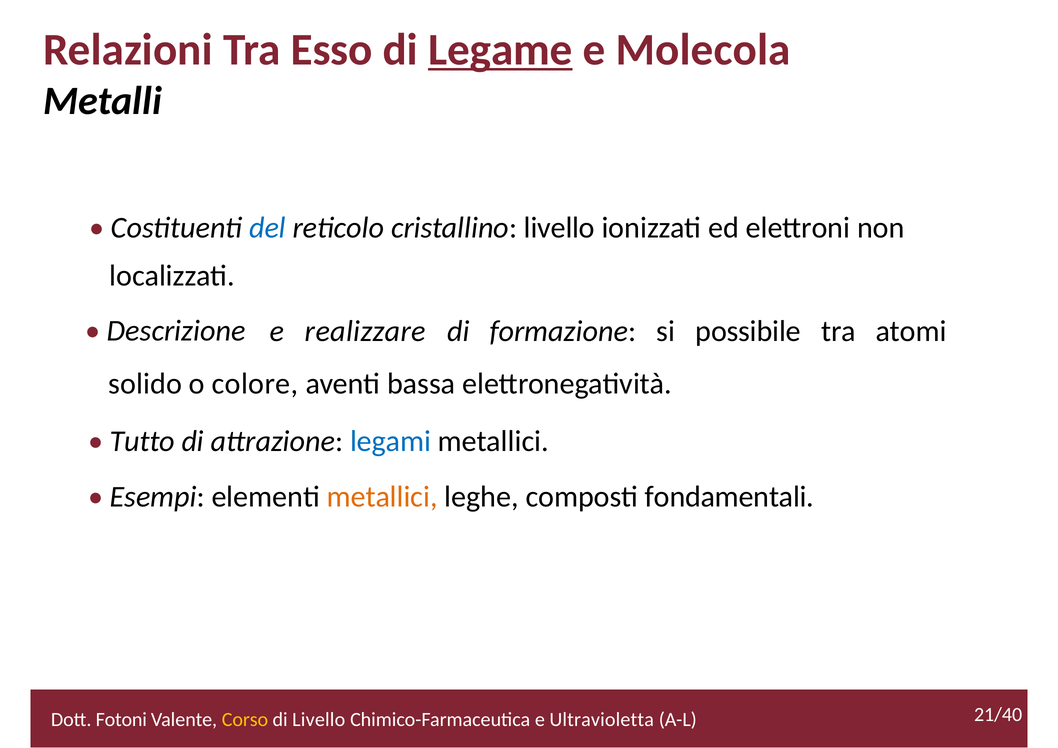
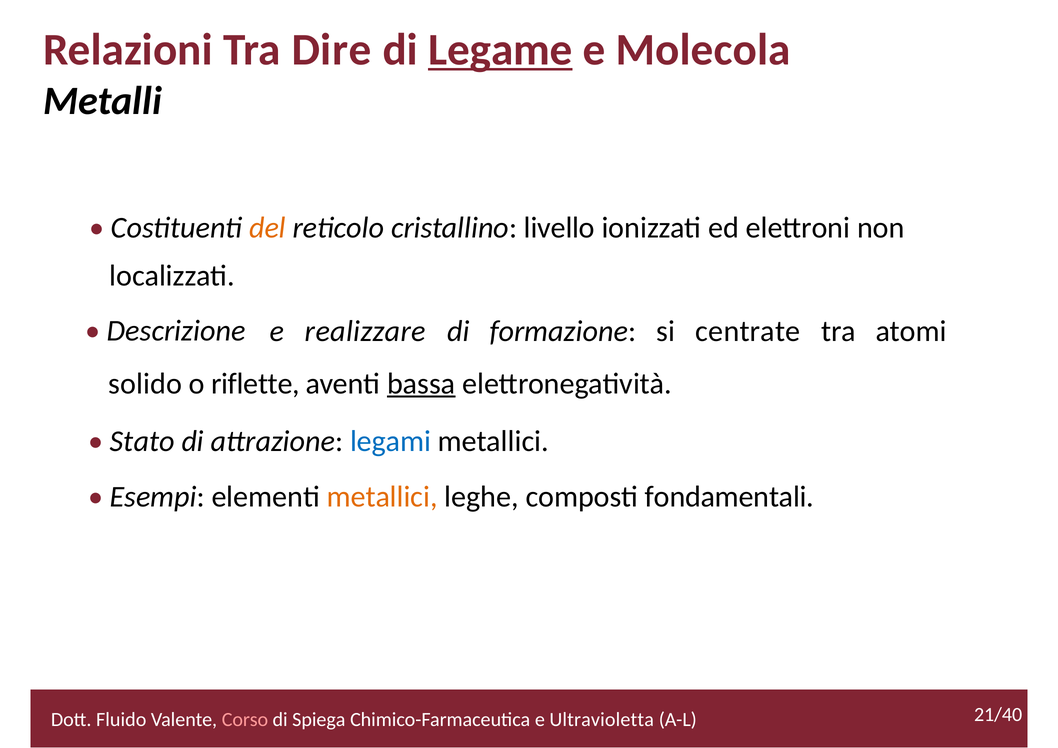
Esso: Esso -> Dire
del colour: blue -> orange
possibile: possibile -> centrate
colore: colore -> riflette
bassa underline: none -> present
Tutto: Tutto -> Stato
Fotoni: Fotoni -> Fluido
Corso colour: yellow -> pink
di Livello: Livello -> Spiega
